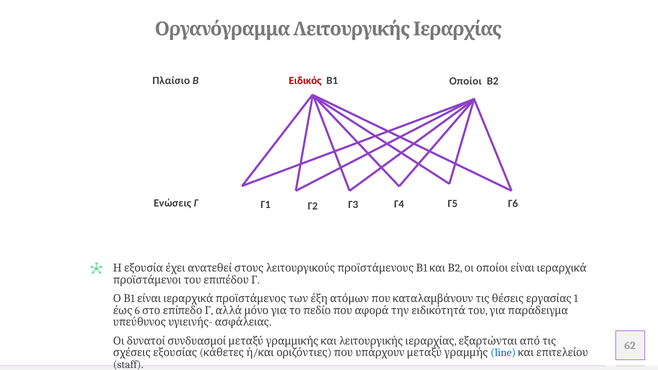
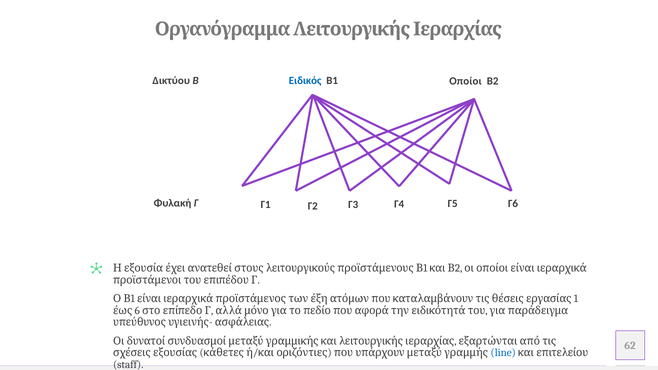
Ειδικός colour: red -> blue
Πλαίσιο: Πλαίσιο -> Δικτύου
Ενώσεις: Ενώσεις -> Φυλακή
